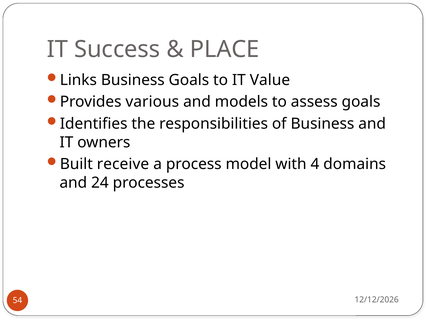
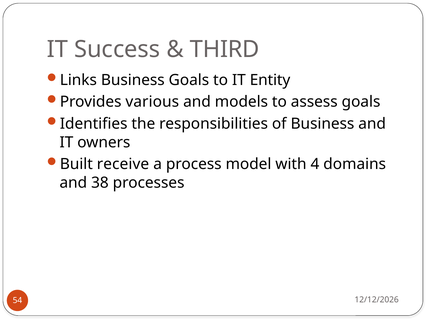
PLACE: PLACE -> THIRD
Value: Value -> Entity
24: 24 -> 38
